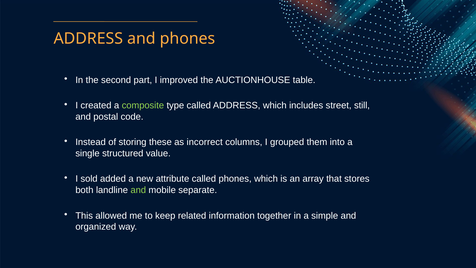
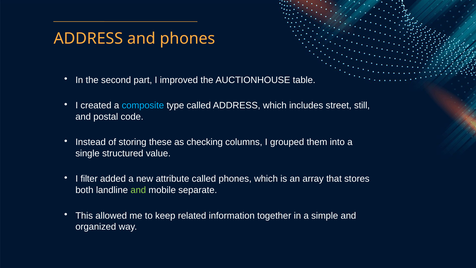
composite colour: light green -> light blue
incorrect: incorrect -> checking
sold: sold -> filter
